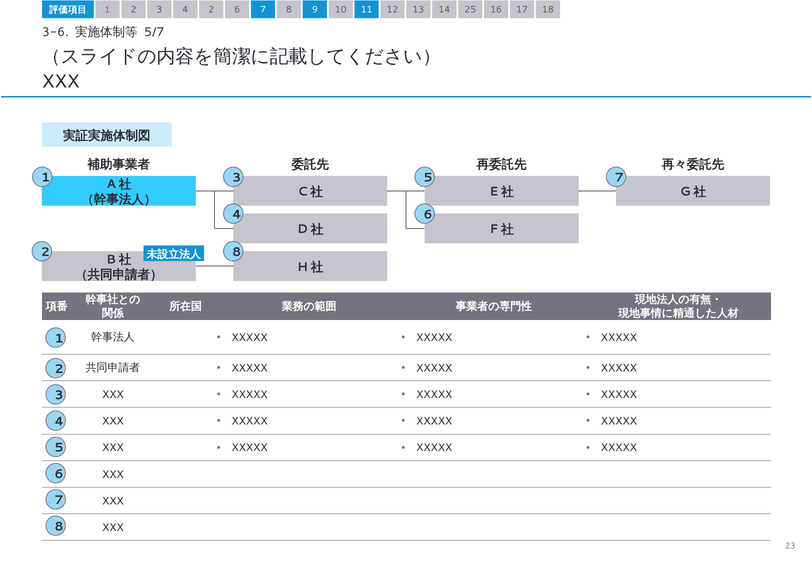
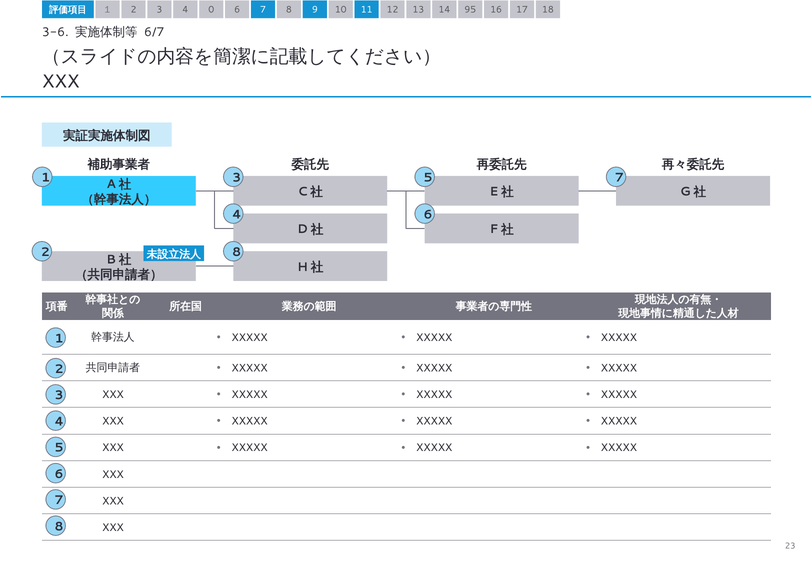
4 2: 2 -> 0
25: 25 -> 95
5/7: 5/7 -> 6/7
